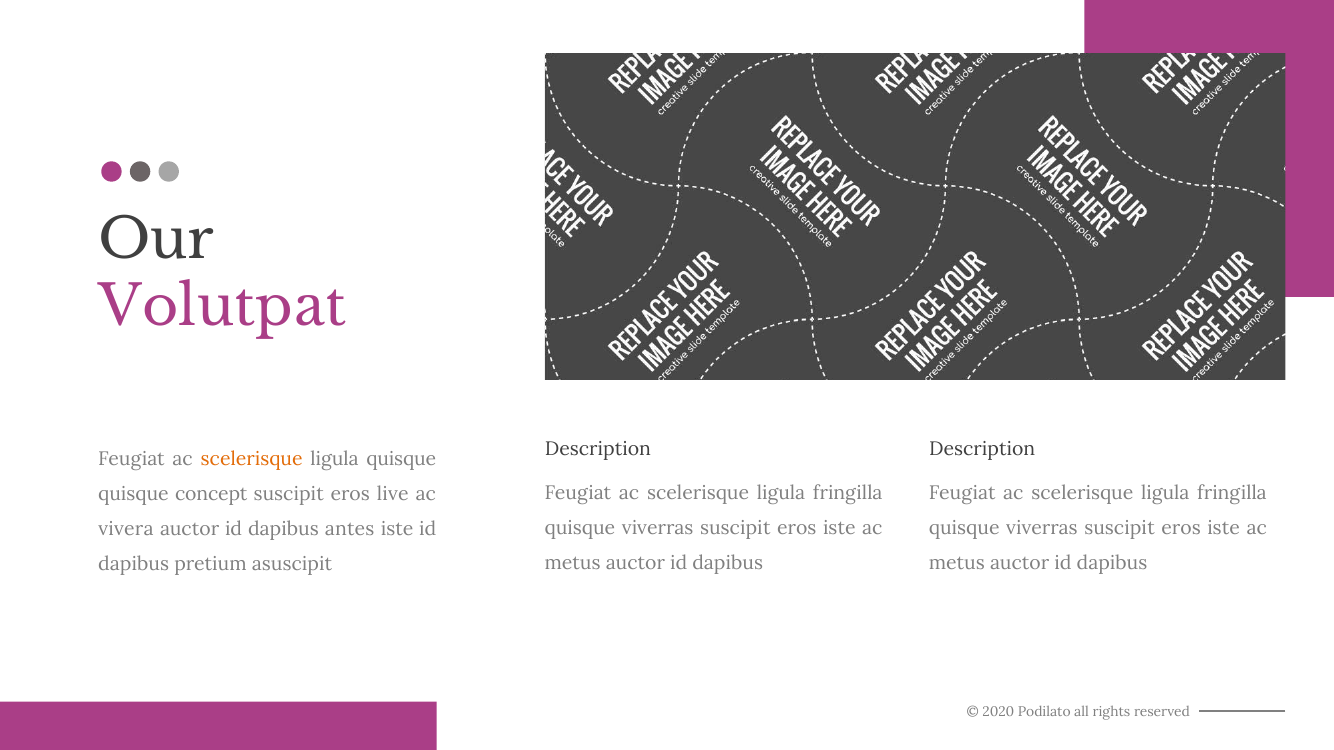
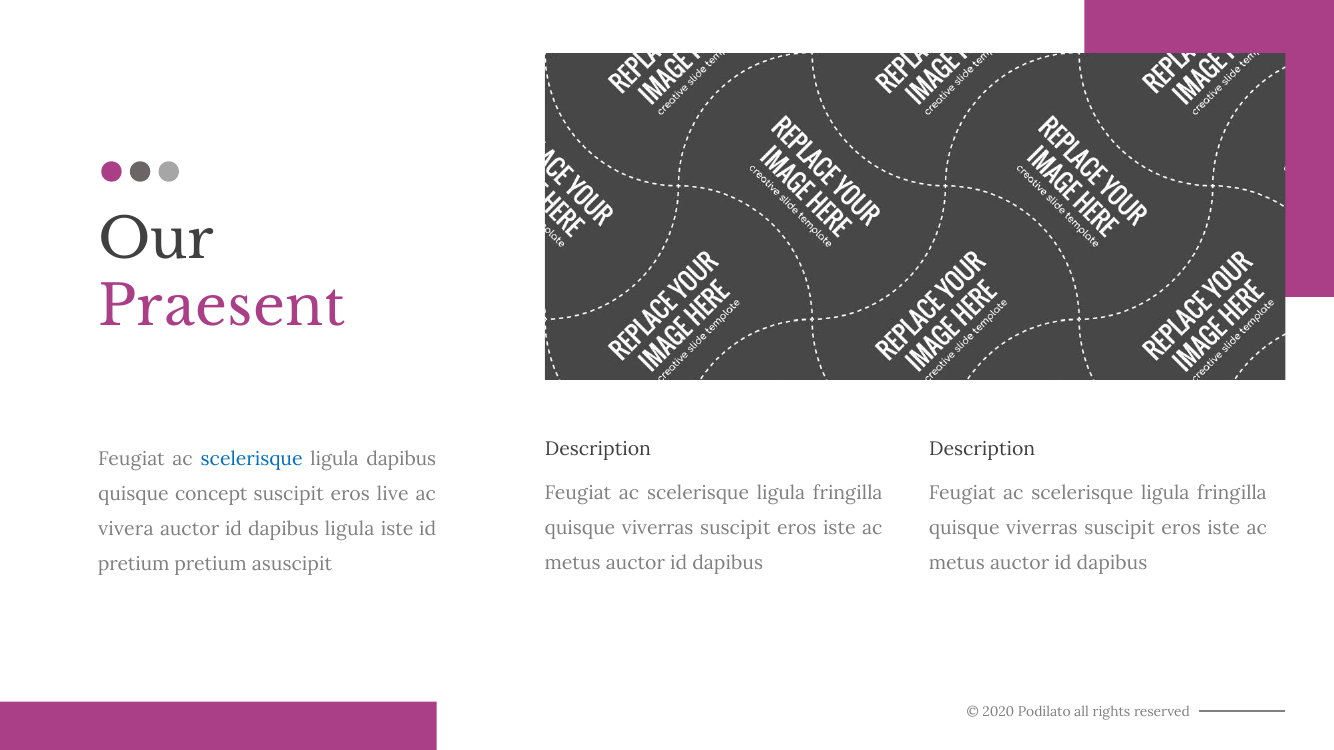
Volutpat: Volutpat -> Praesent
scelerisque at (252, 460) colour: orange -> blue
ligula quisque: quisque -> dapibus
dapibus antes: antes -> ligula
dapibus at (134, 565): dapibus -> pretium
